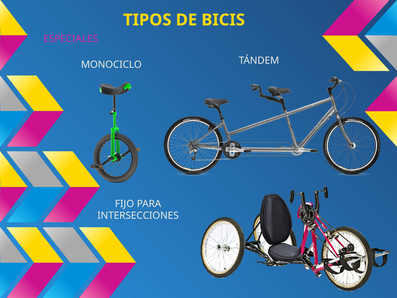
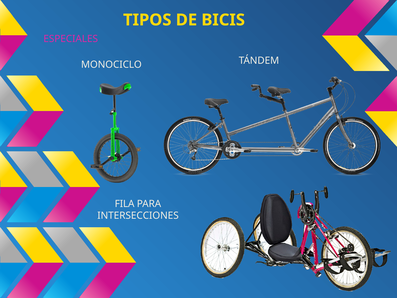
FIJO: FIJO -> FILA
